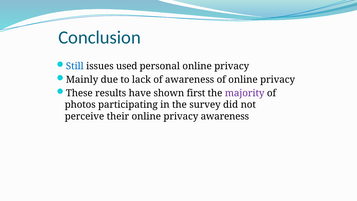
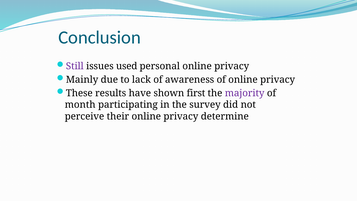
Still colour: blue -> purple
photos: photos -> month
privacy awareness: awareness -> determine
